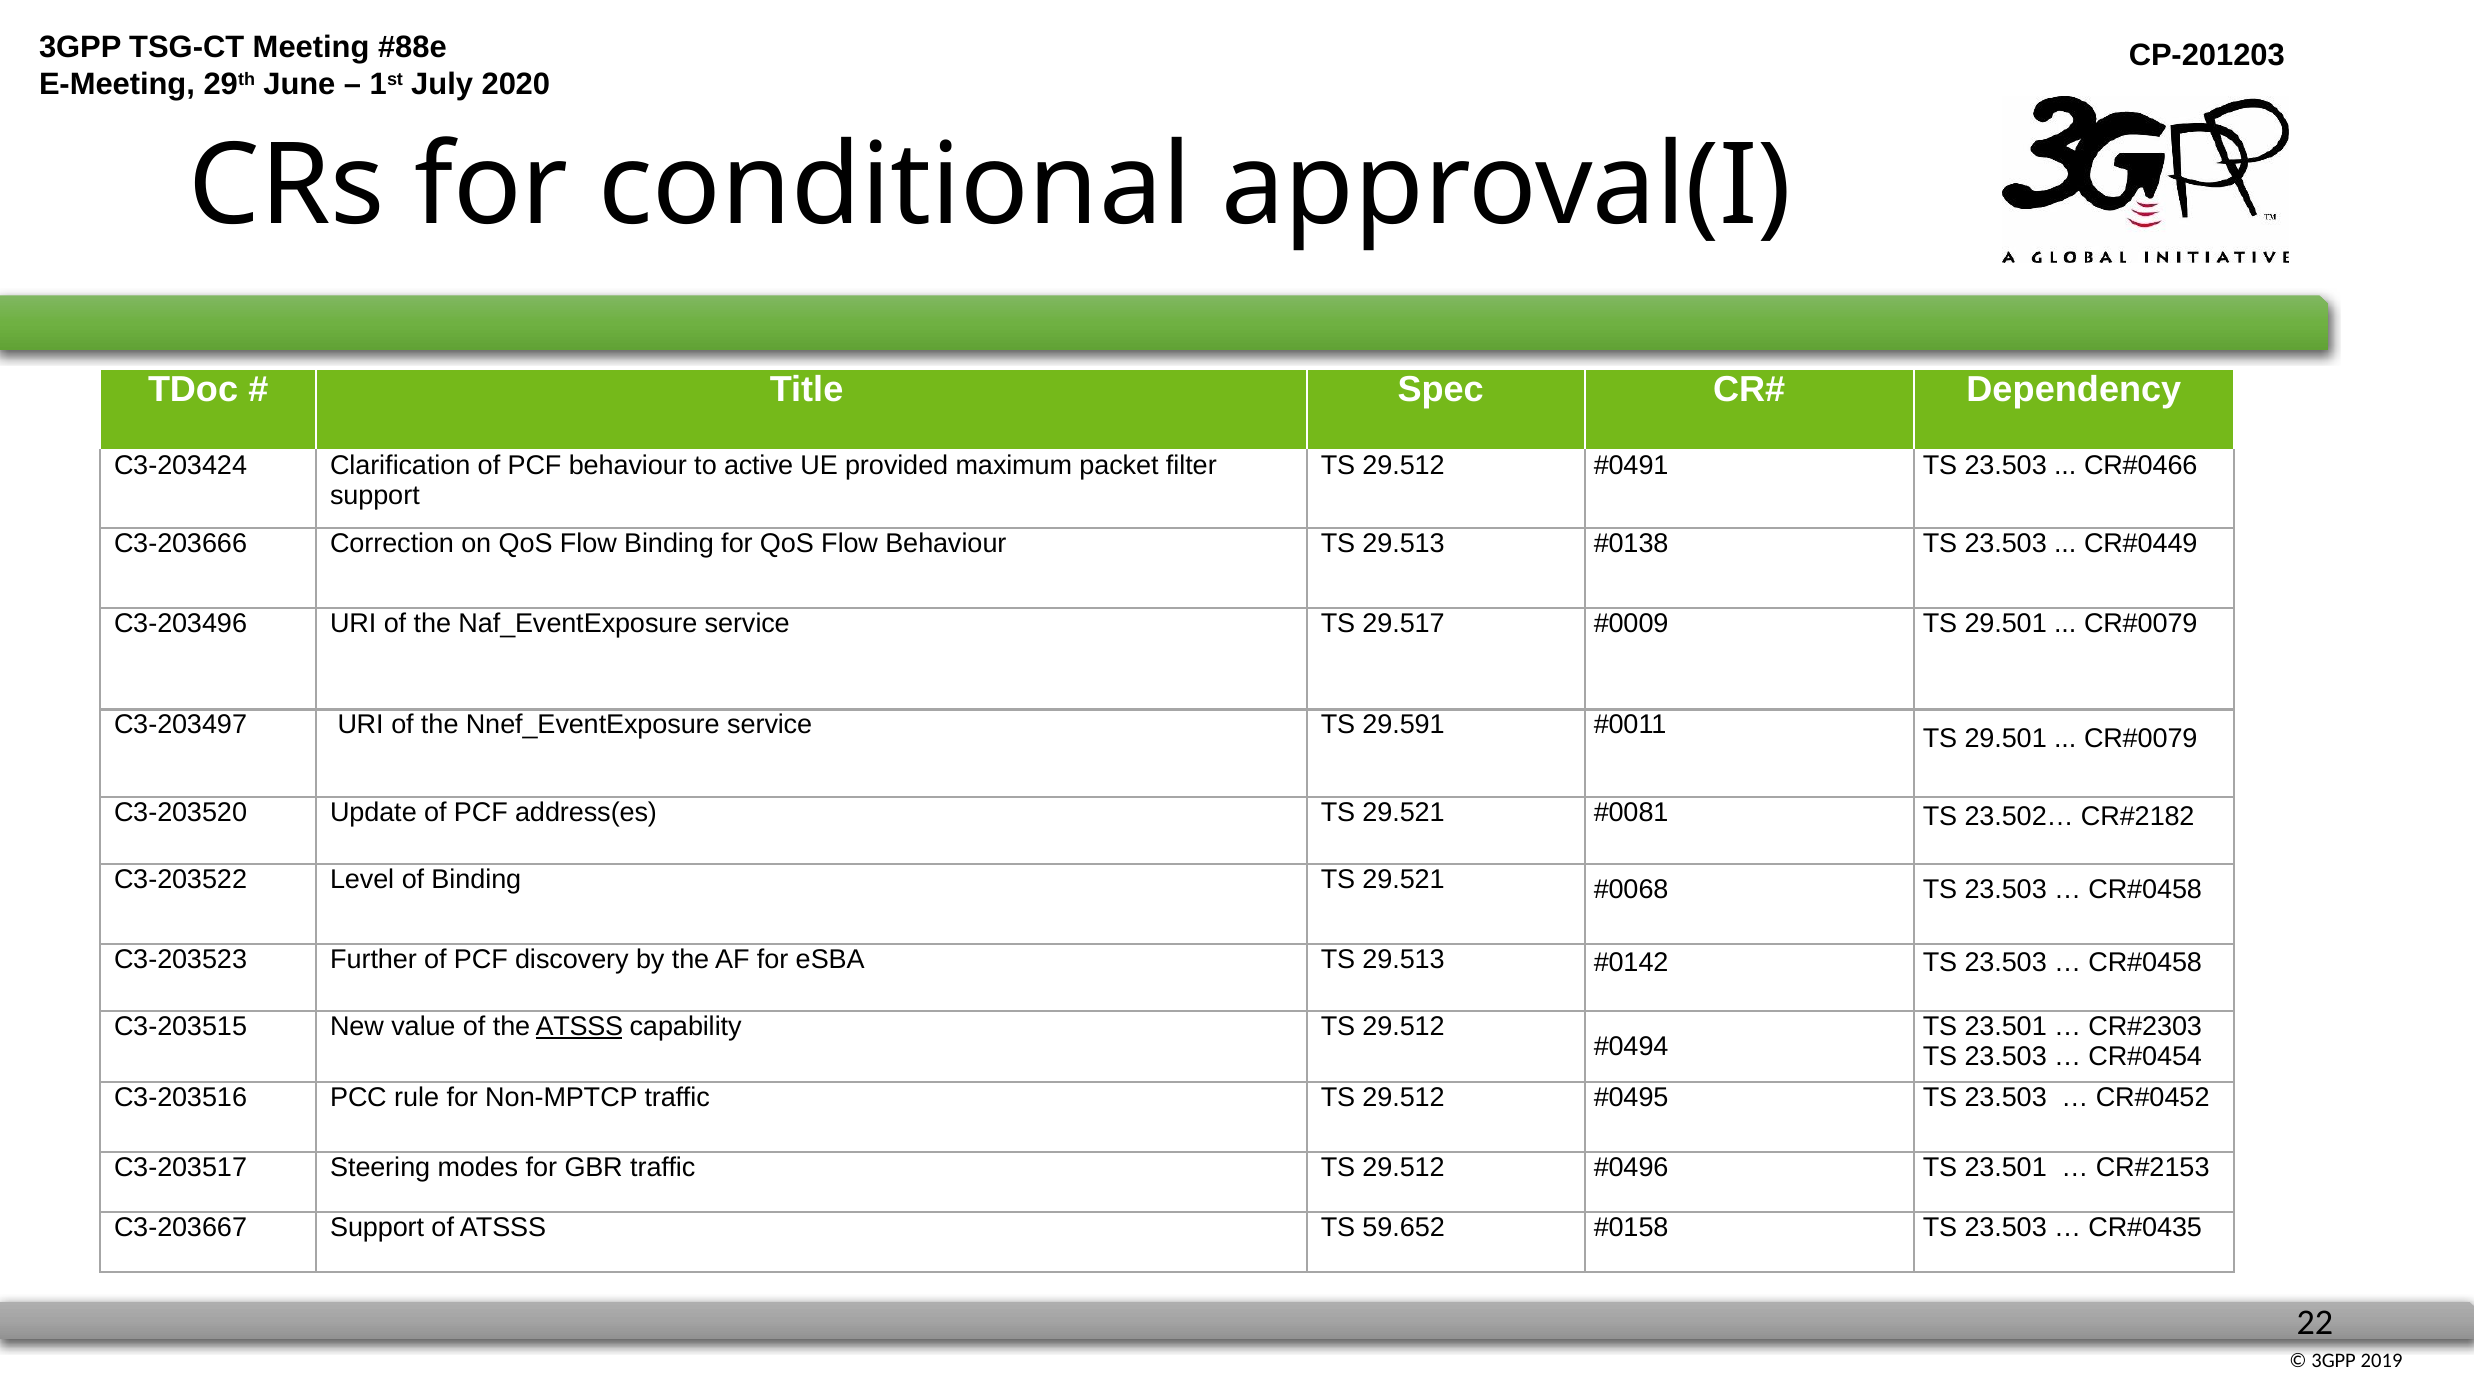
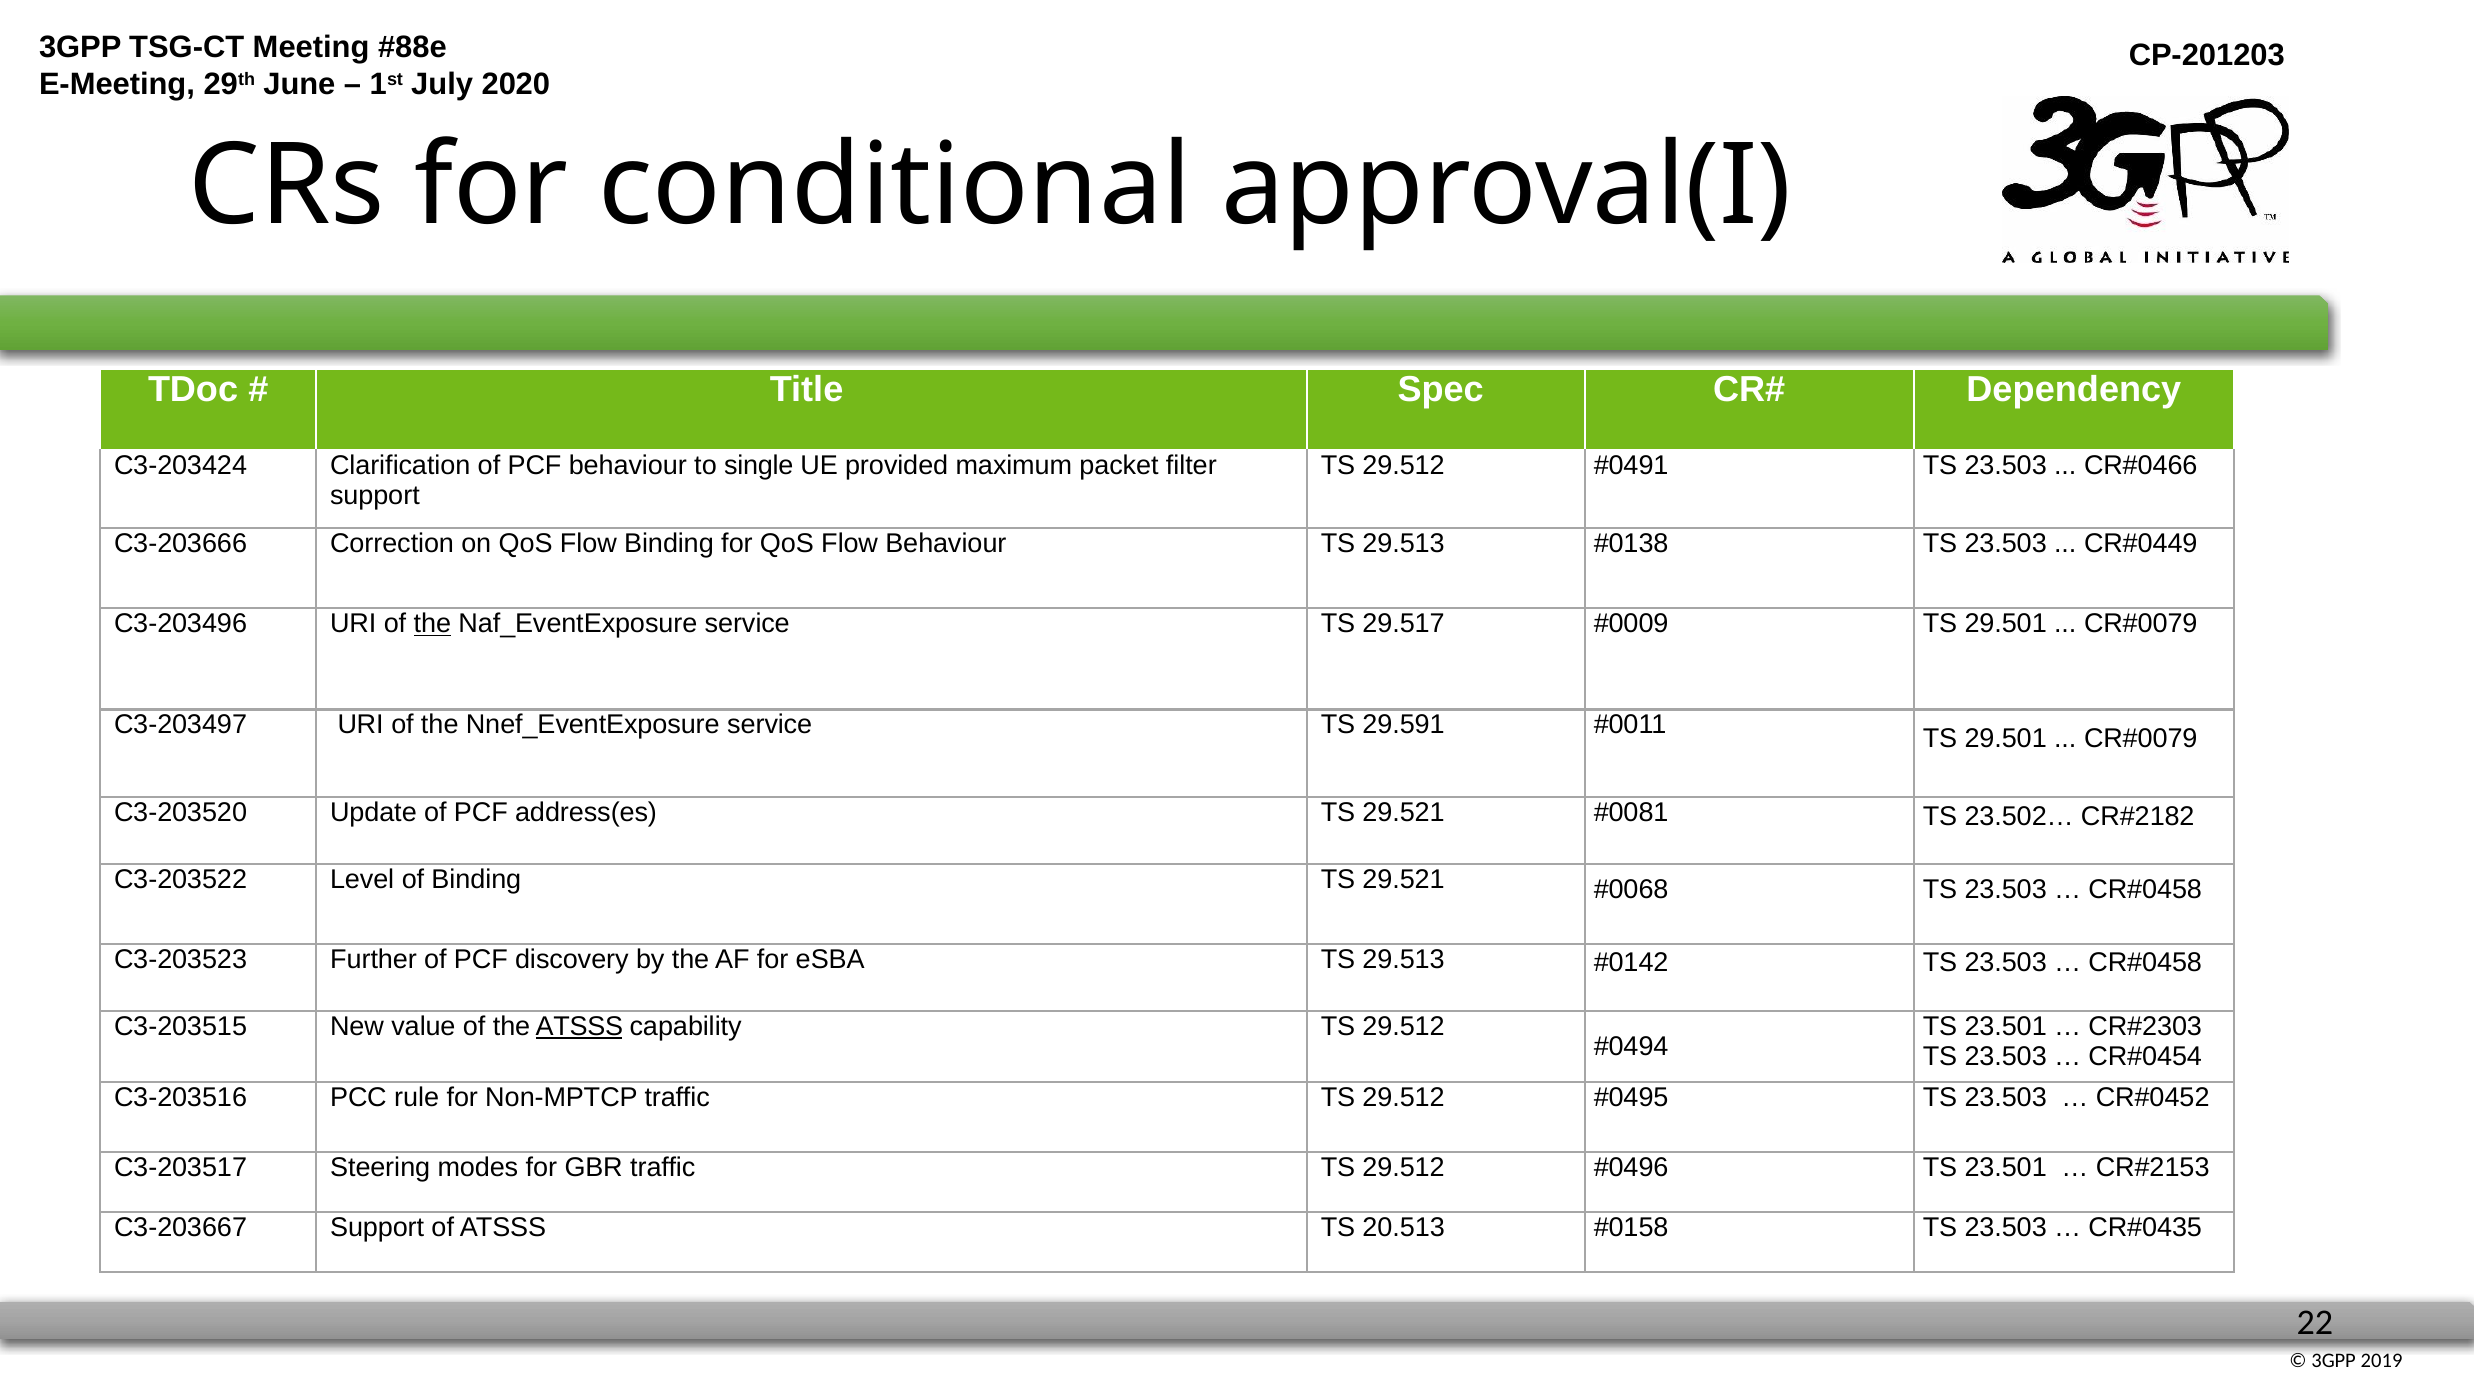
active: active -> single
the at (432, 624) underline: none -> present
59.652: 59.652 -> 20.513
